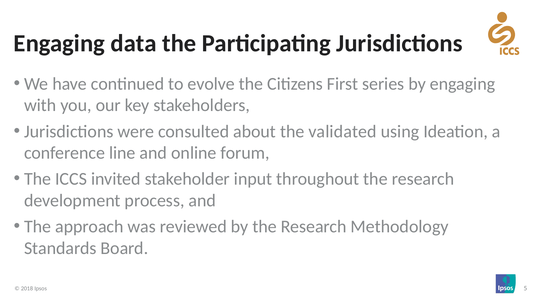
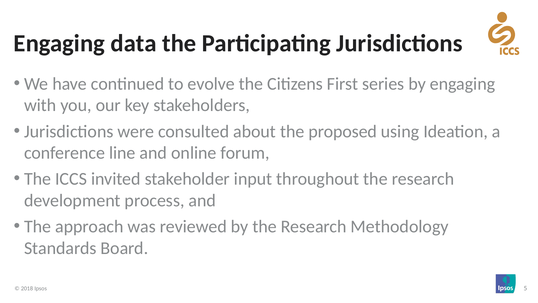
validated: validated -> proposed
